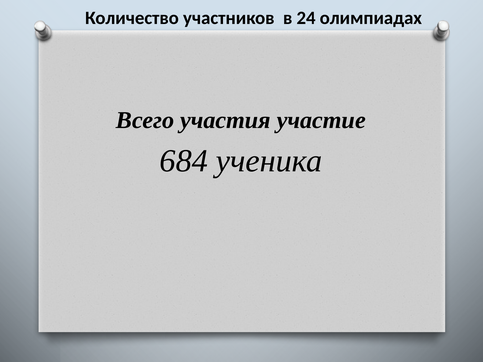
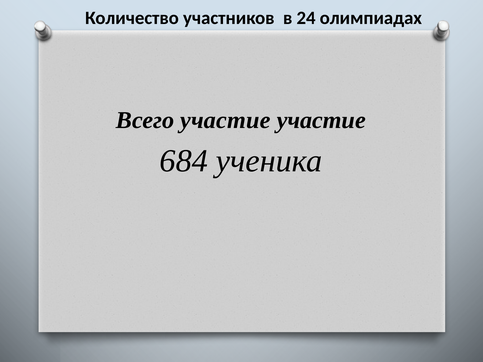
Всего участия: участия -> участие
